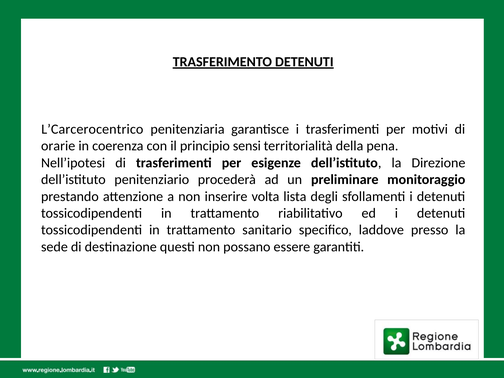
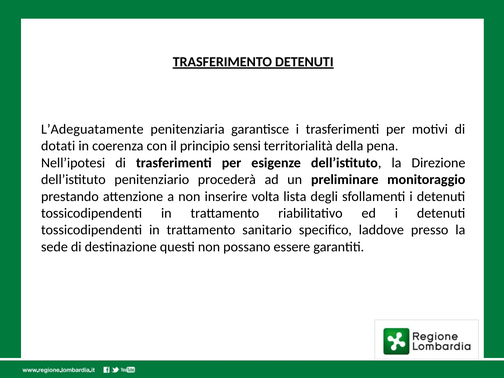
L’Carcerocentrico: L’Carcerocentrico -> L’Adeguatamente
orarie: orarie -> dotati
